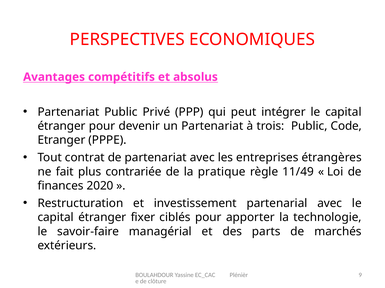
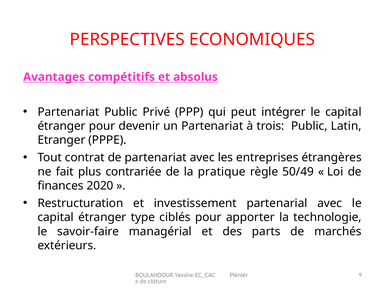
Code: Code -> Latin
11/49: 11/49 -> 50/49
fixer: fixer -> type
